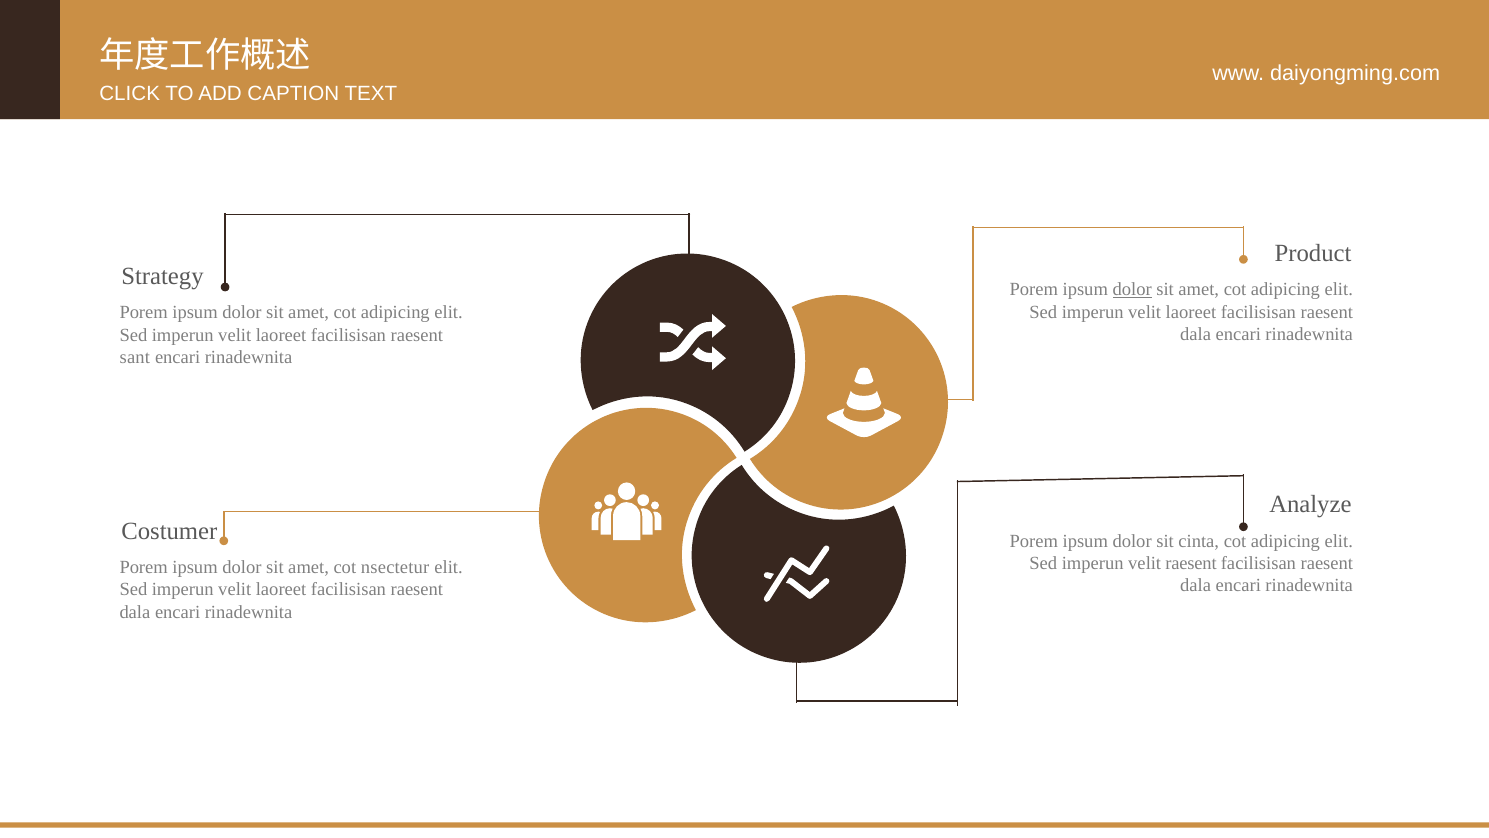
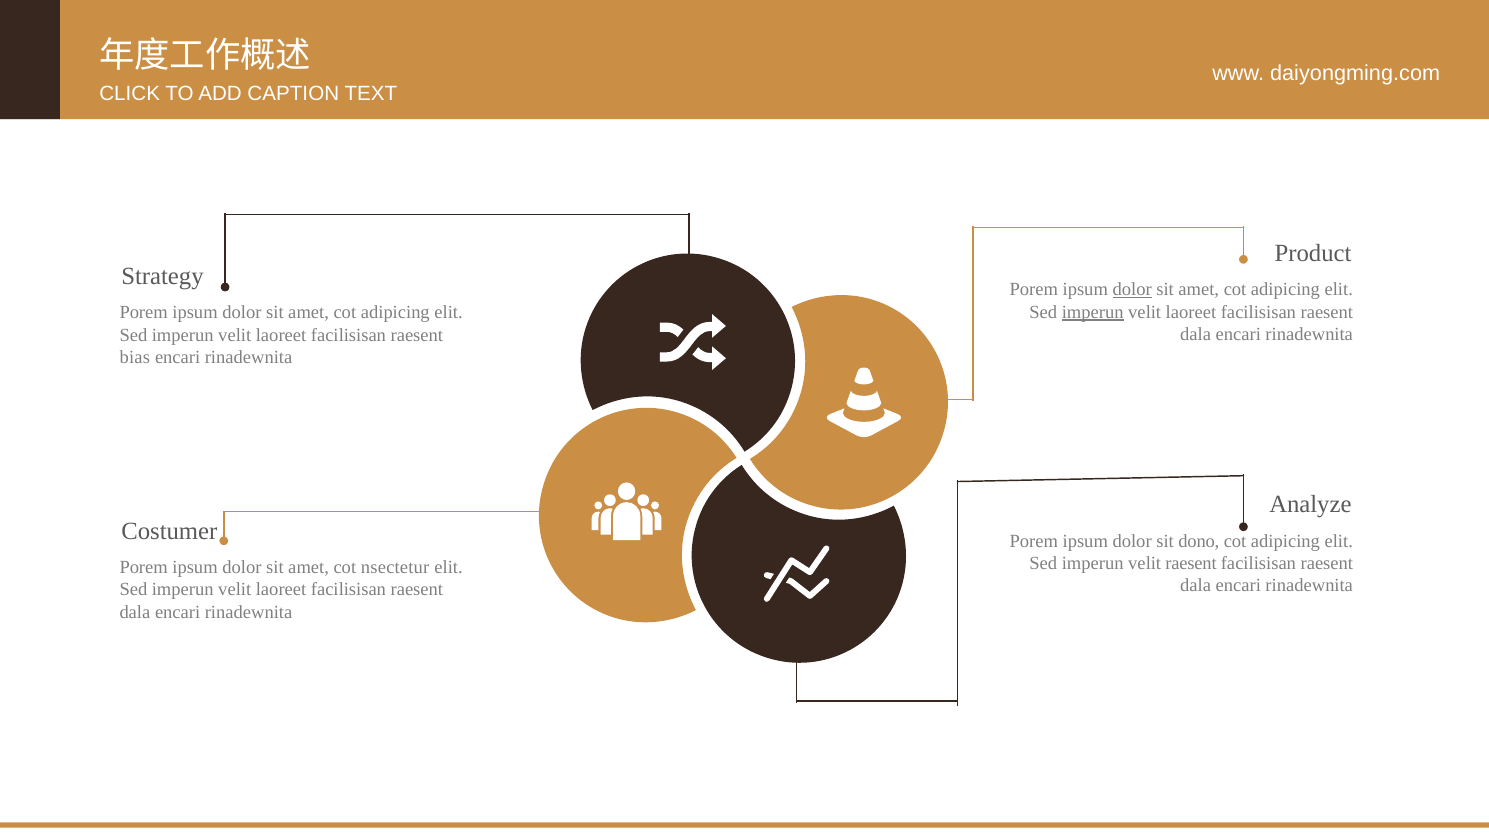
imperun at (1093, 312) underline: none -> present
sant: sant -> bias
cinta: cinta -> dono
